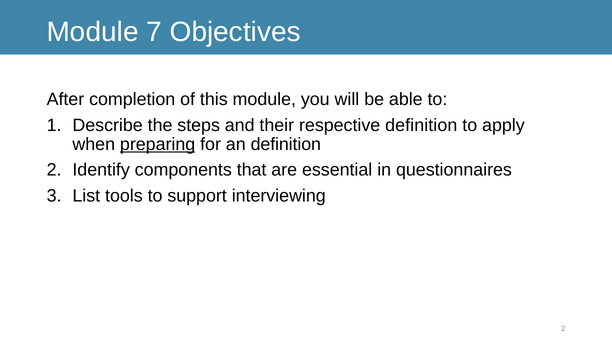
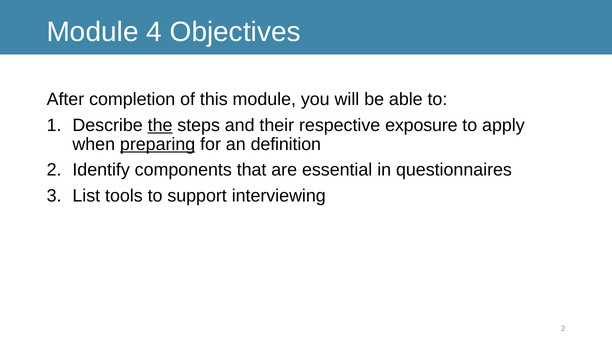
7: 7 -> 4
the underline: none -> present
respective definition: definition -> exposure
